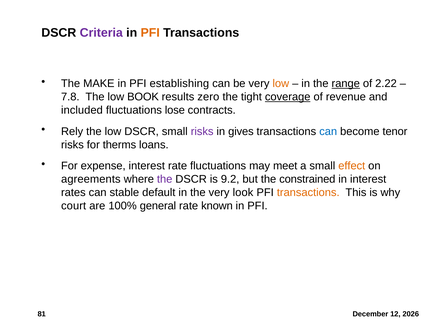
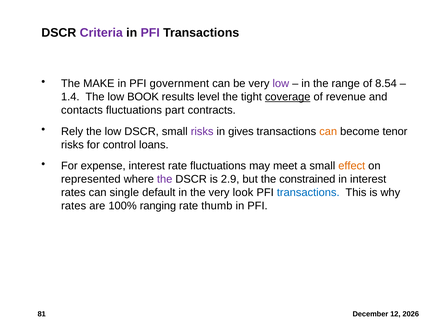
PFI at (150, 33) colour: orange -> purple
establishing: establishing -> government
low at (281, 83) colour: orange -> purple
range underline: present -> none
2.22: 2.22 -> 8.54
7.8: 7.8 -> 1.4
zero: zero -> level
included: included -> contacts
lose: lose -> part
can at (328, 131) colour: blue -> orange
therms: therms -> control
agreements: agreements -> represented
9.2: 9.2 -> 2.9
stable: stable -> single
transactions at (308, 192) colour: orange -> blue
court at (74, 205): court -> rates
general: general -> ranging
known: known -> thumb
